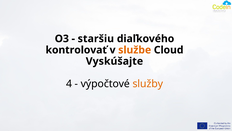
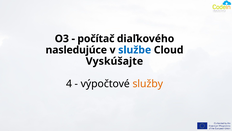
staršiu: staršiu -> počítač
kontrolovať: kontrolovať -> nasledujúce
službe colour: orange -> blue
